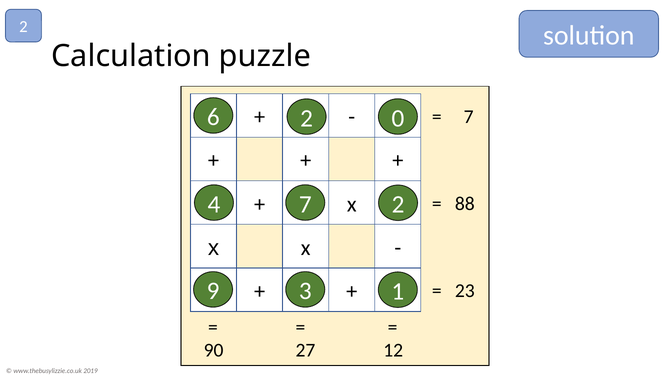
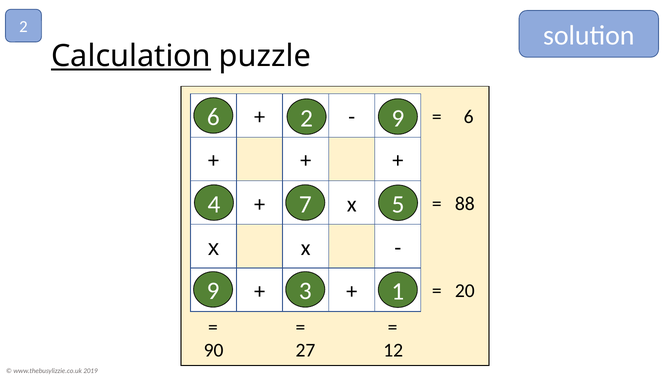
Calculation underline: none -> present
2 0: 0 -> 9
7 at (469, 117): 7 -> 6
7 2: 2 -> 5
23: 23 -> 20
